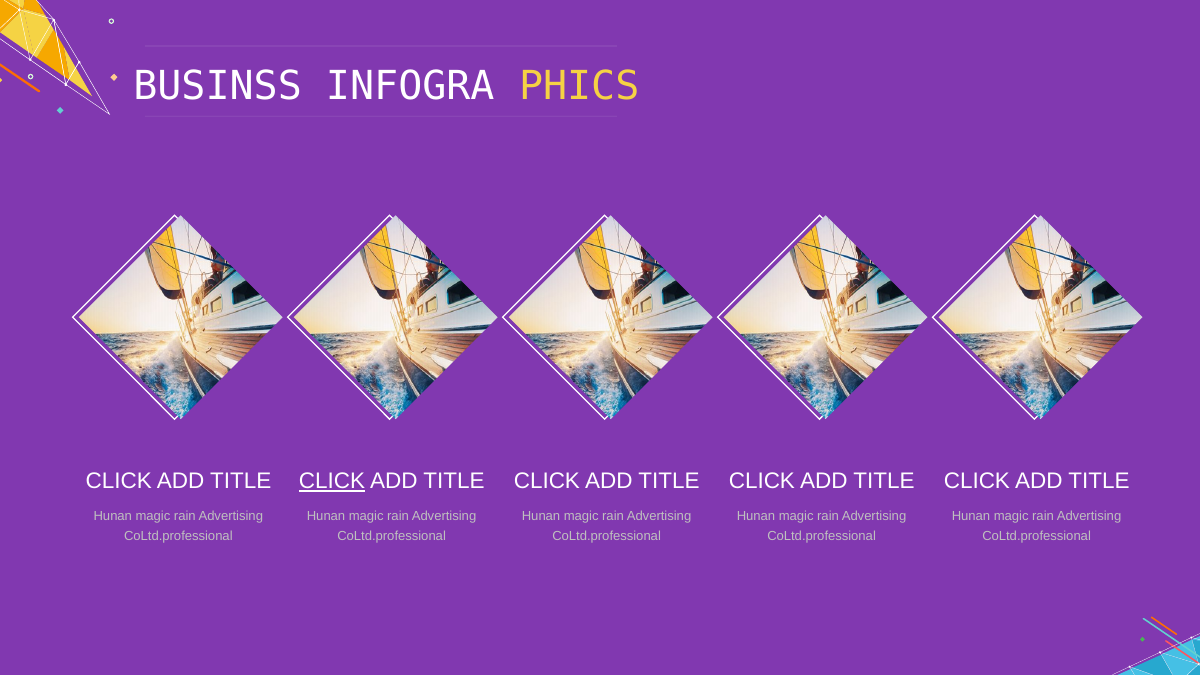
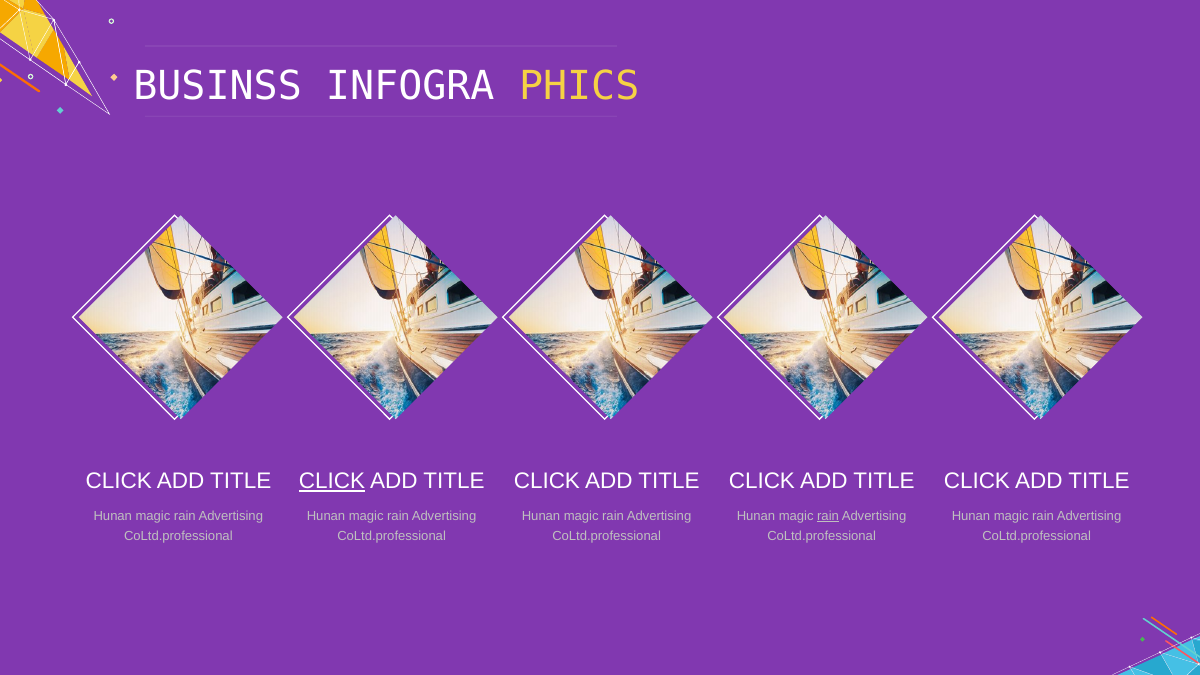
rain at (828, 516) underline: none -> present
